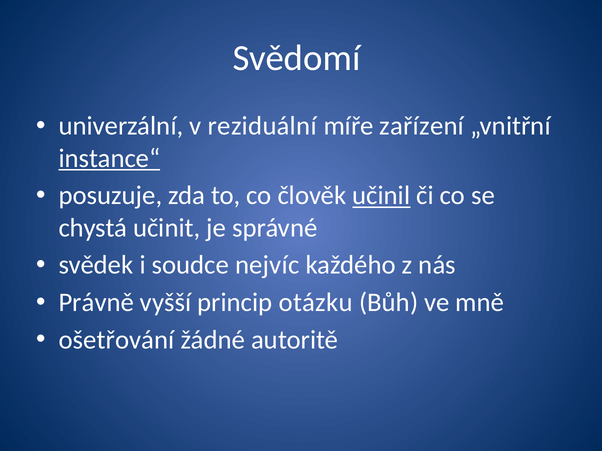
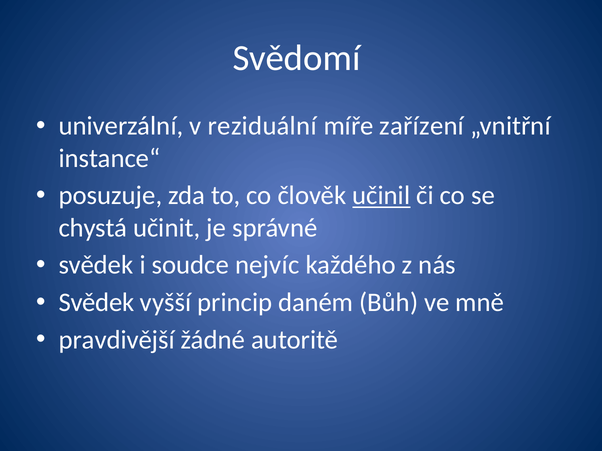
instance“ underline: present -> none
Právně at (96, 303): Právně -> Svědek
otázku: otázku -> daném
ošetřování: ošetřování -> pravdivější
